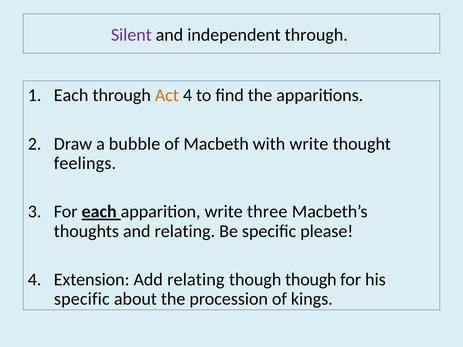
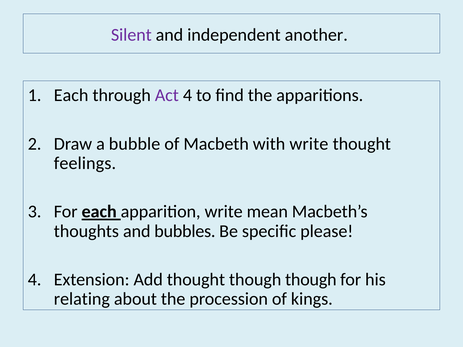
independent through: through -> another
Act colour: orange -> purple
three: three -> mean
and relating: relating -> bubbles
Add relating: relating -> thought
specific at (82, 299): specific -> relating
